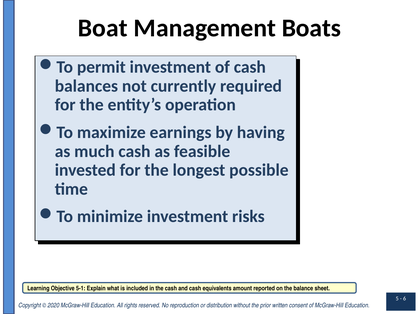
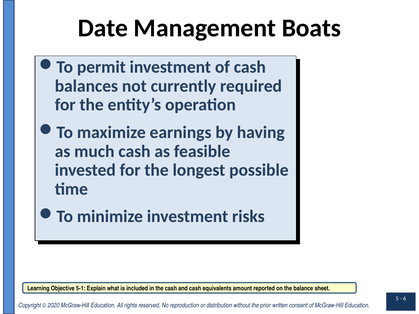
Boat: Boat -> Date
